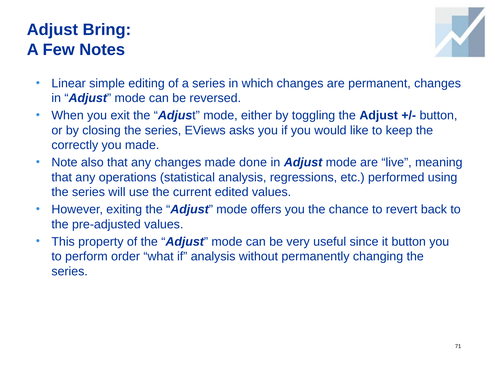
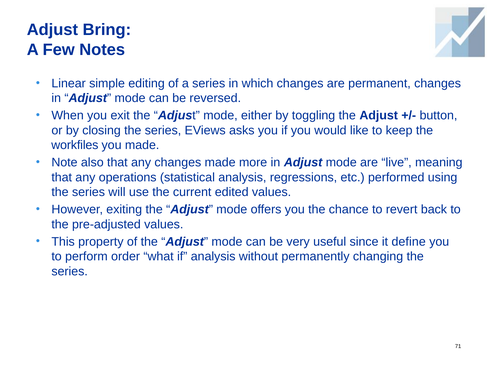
correctly: correctly -> workfiles
done: done -> more
it button: button -> define
